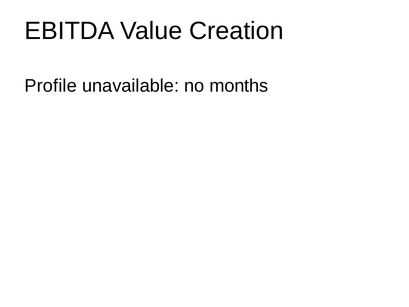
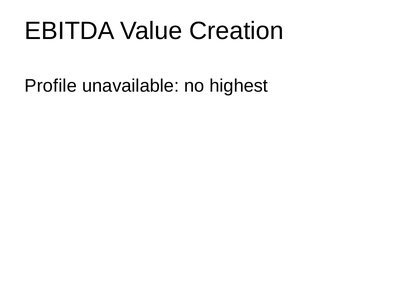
months: months -> highest
